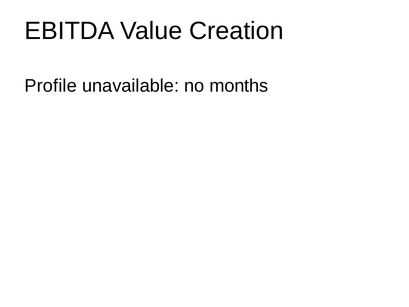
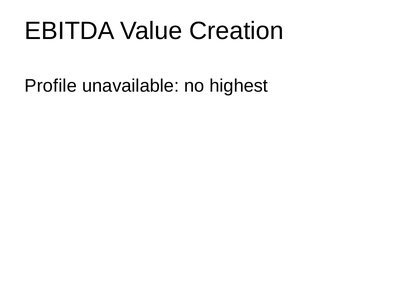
months: months -> highest
